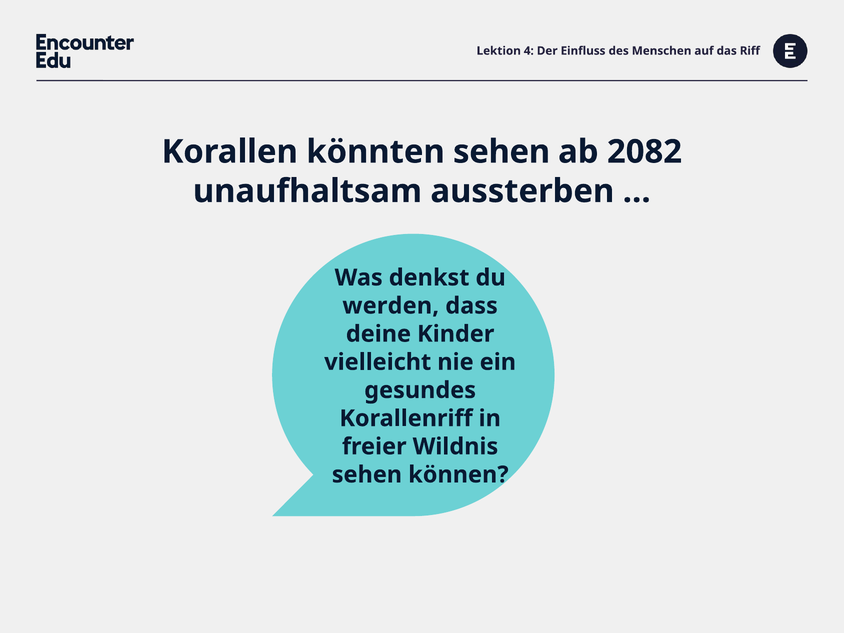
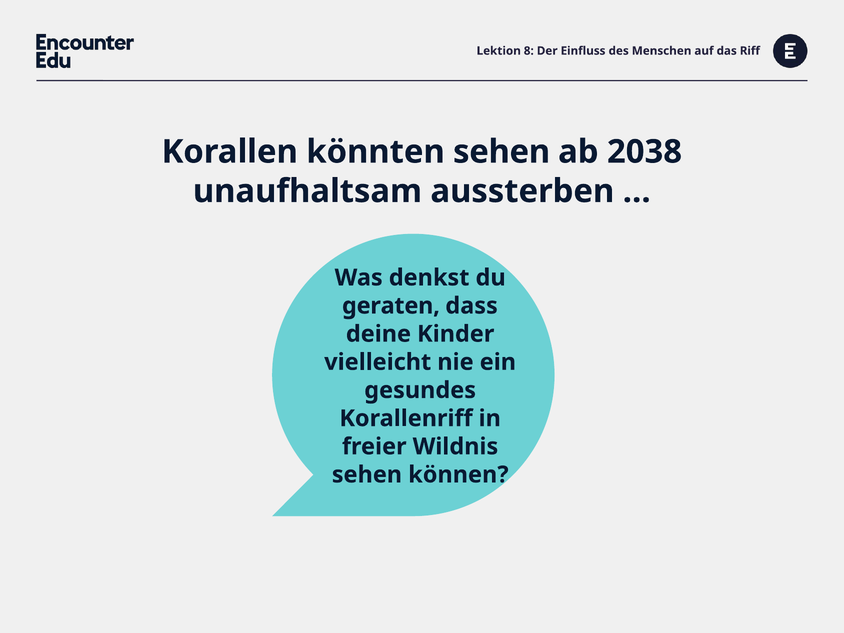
4: 4 -> 8
2082: 2082 -> 2038
werden: werden -> geraten
